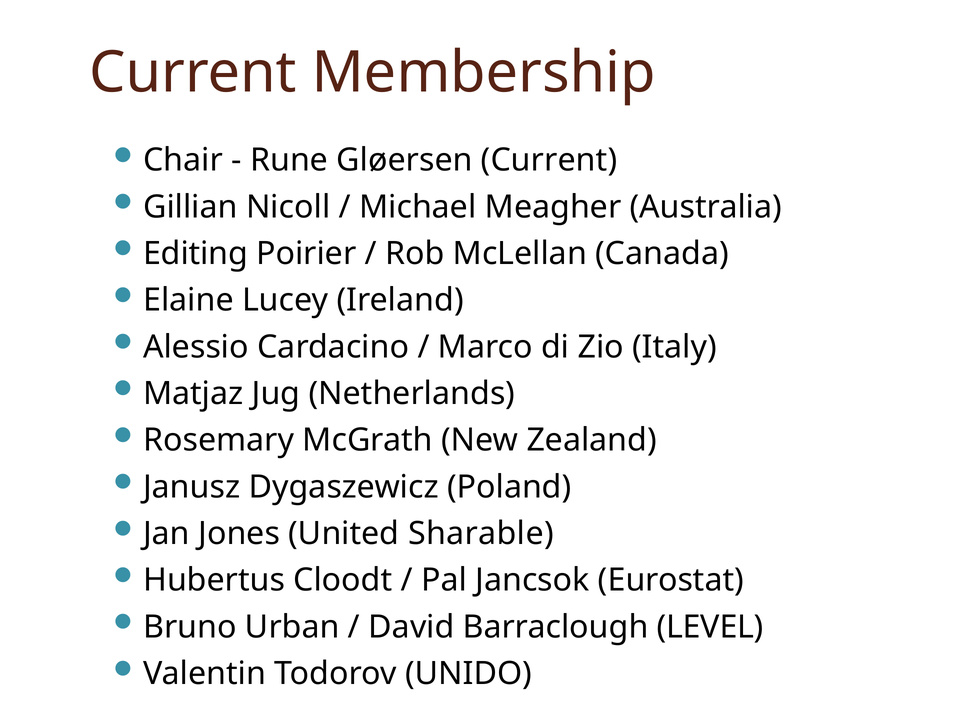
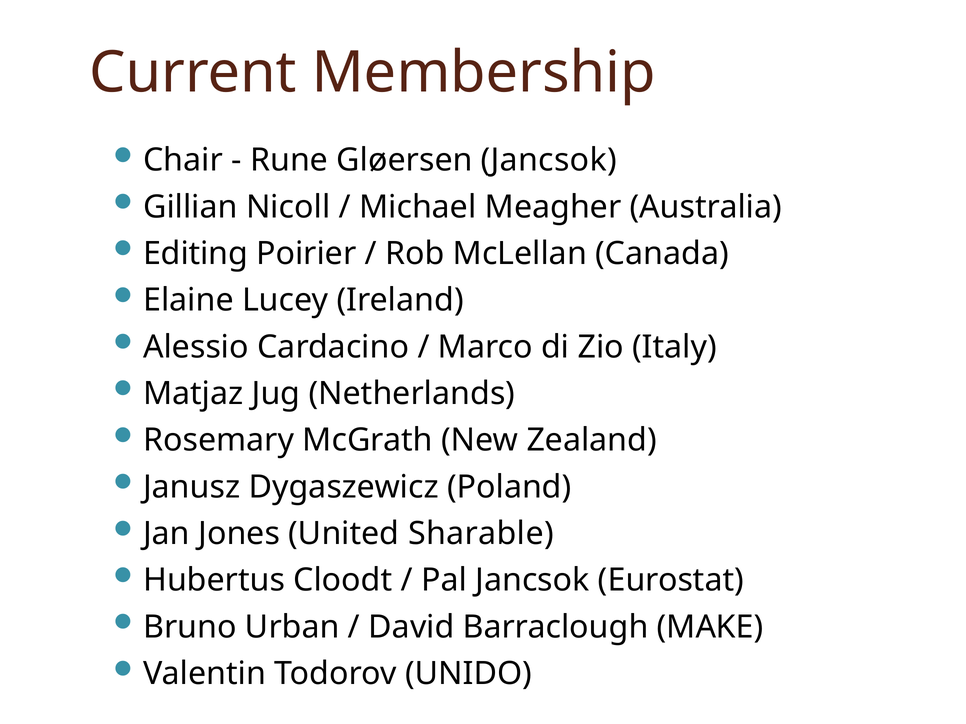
Gløersen Current: Current -> Jancsok
LEVEL: LEVEL -> MAKE
